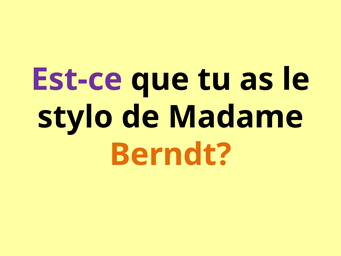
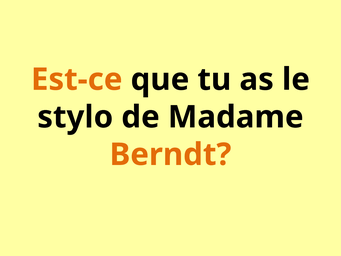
Est-ce colour: purple -> orange
